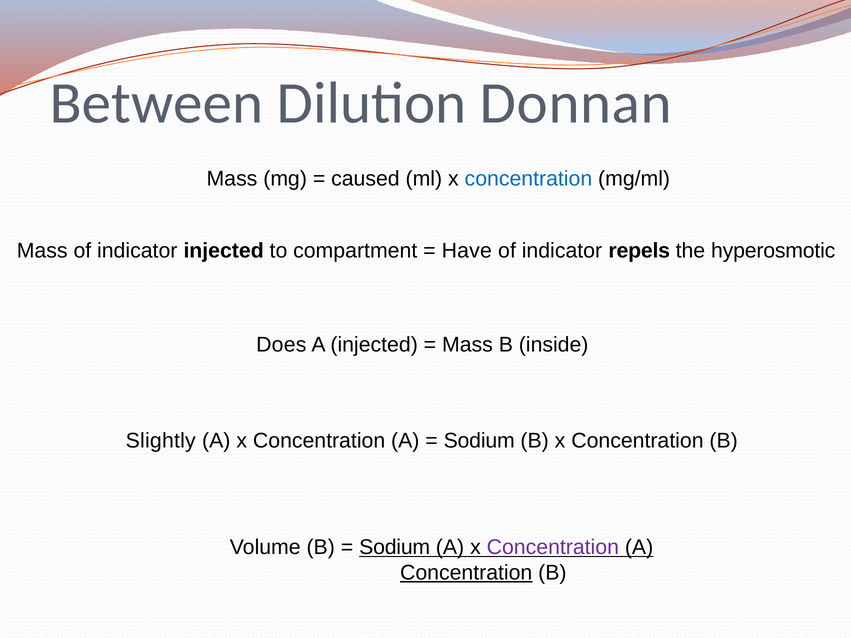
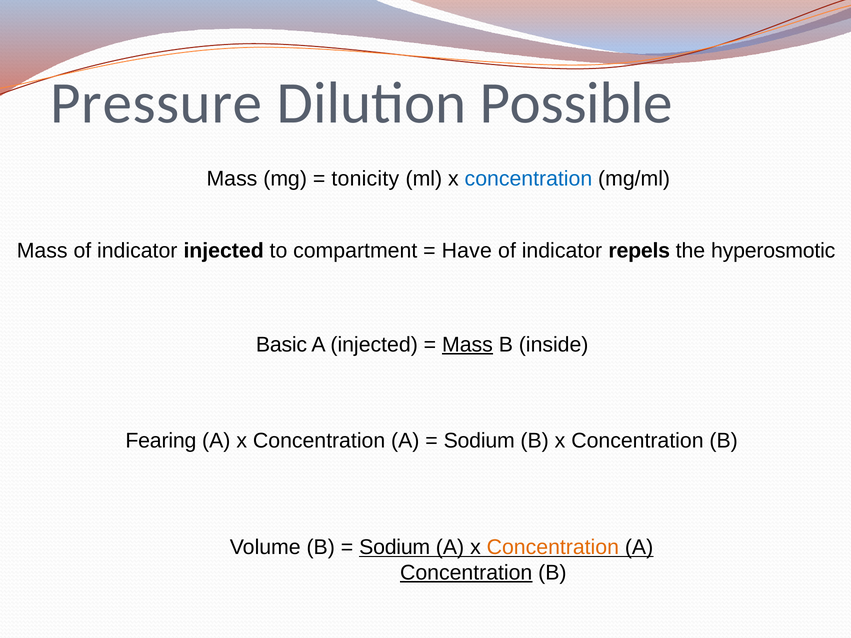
Between: Between -> Pressure
Donnan: Donnan -> Possible
caused: caused -> tonicity
Does: Does -> Basic
Mass at (467, 345) underline: none -> present
Slightly: Slightly -> Fearing
Concentration at (553, 547) colour: purple -> orange
